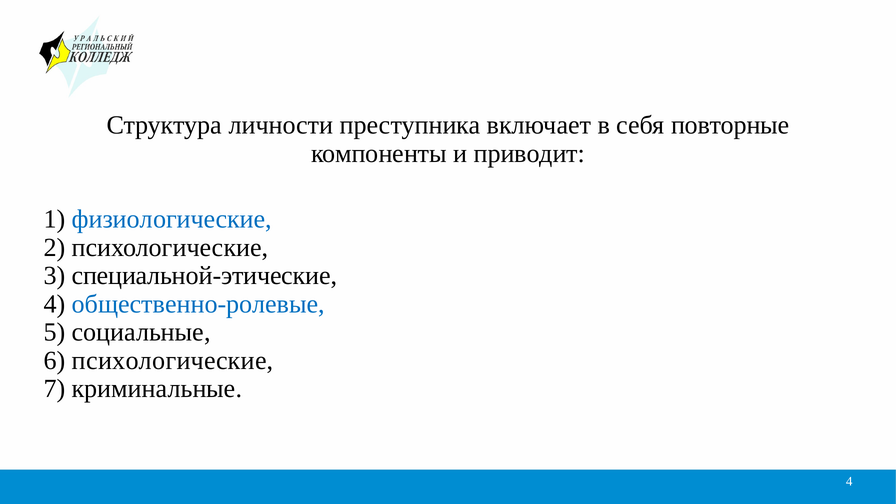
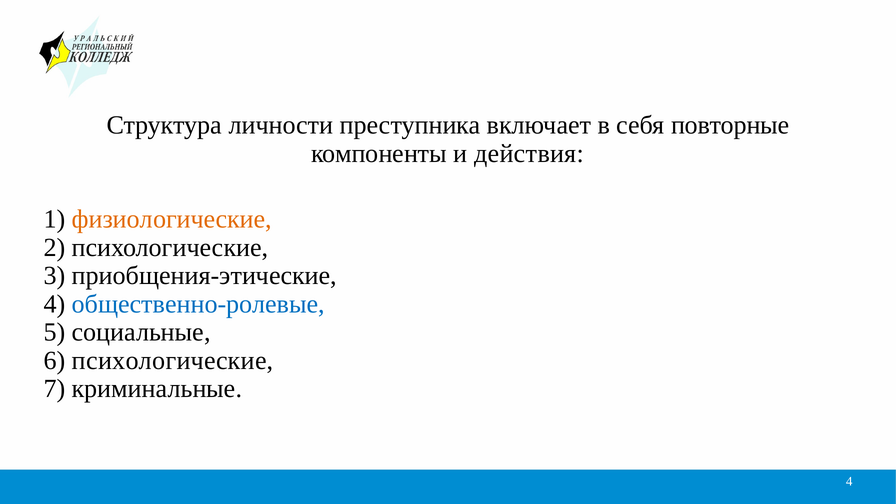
приводит: приводит -> действия
физиологические colour: blue -> orange
специальной-этические: специальной-этические -> приобщения-этические
